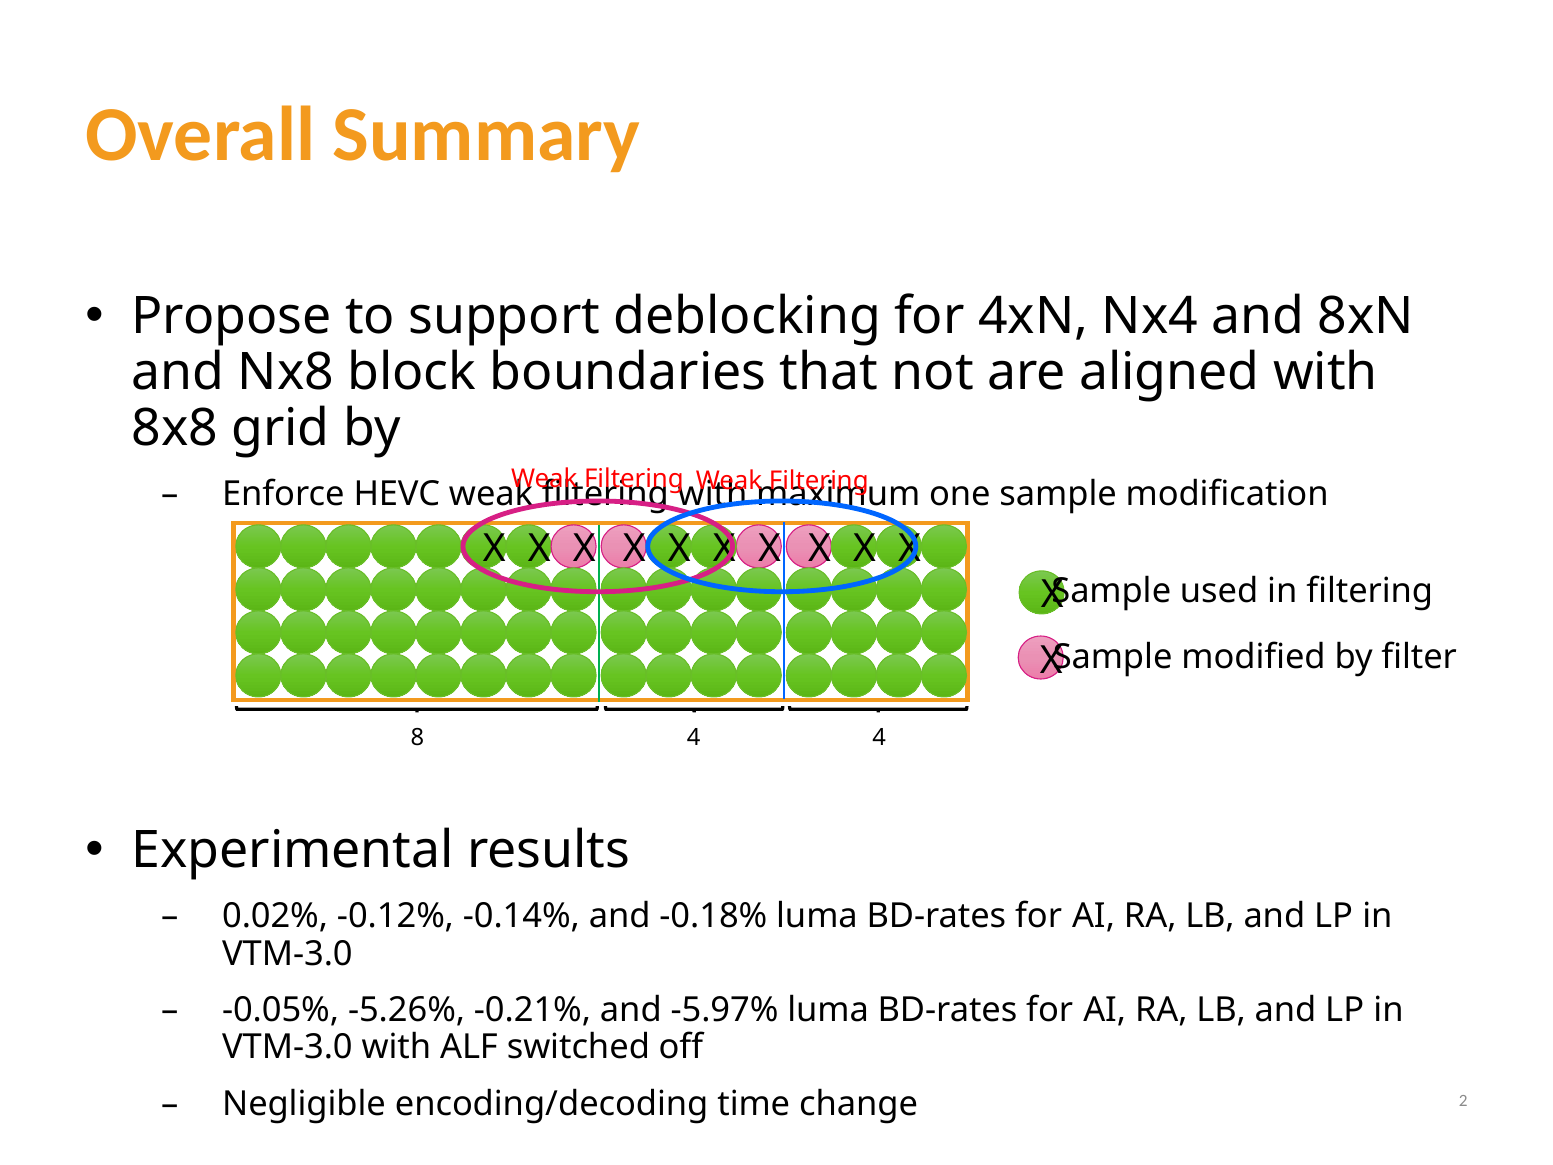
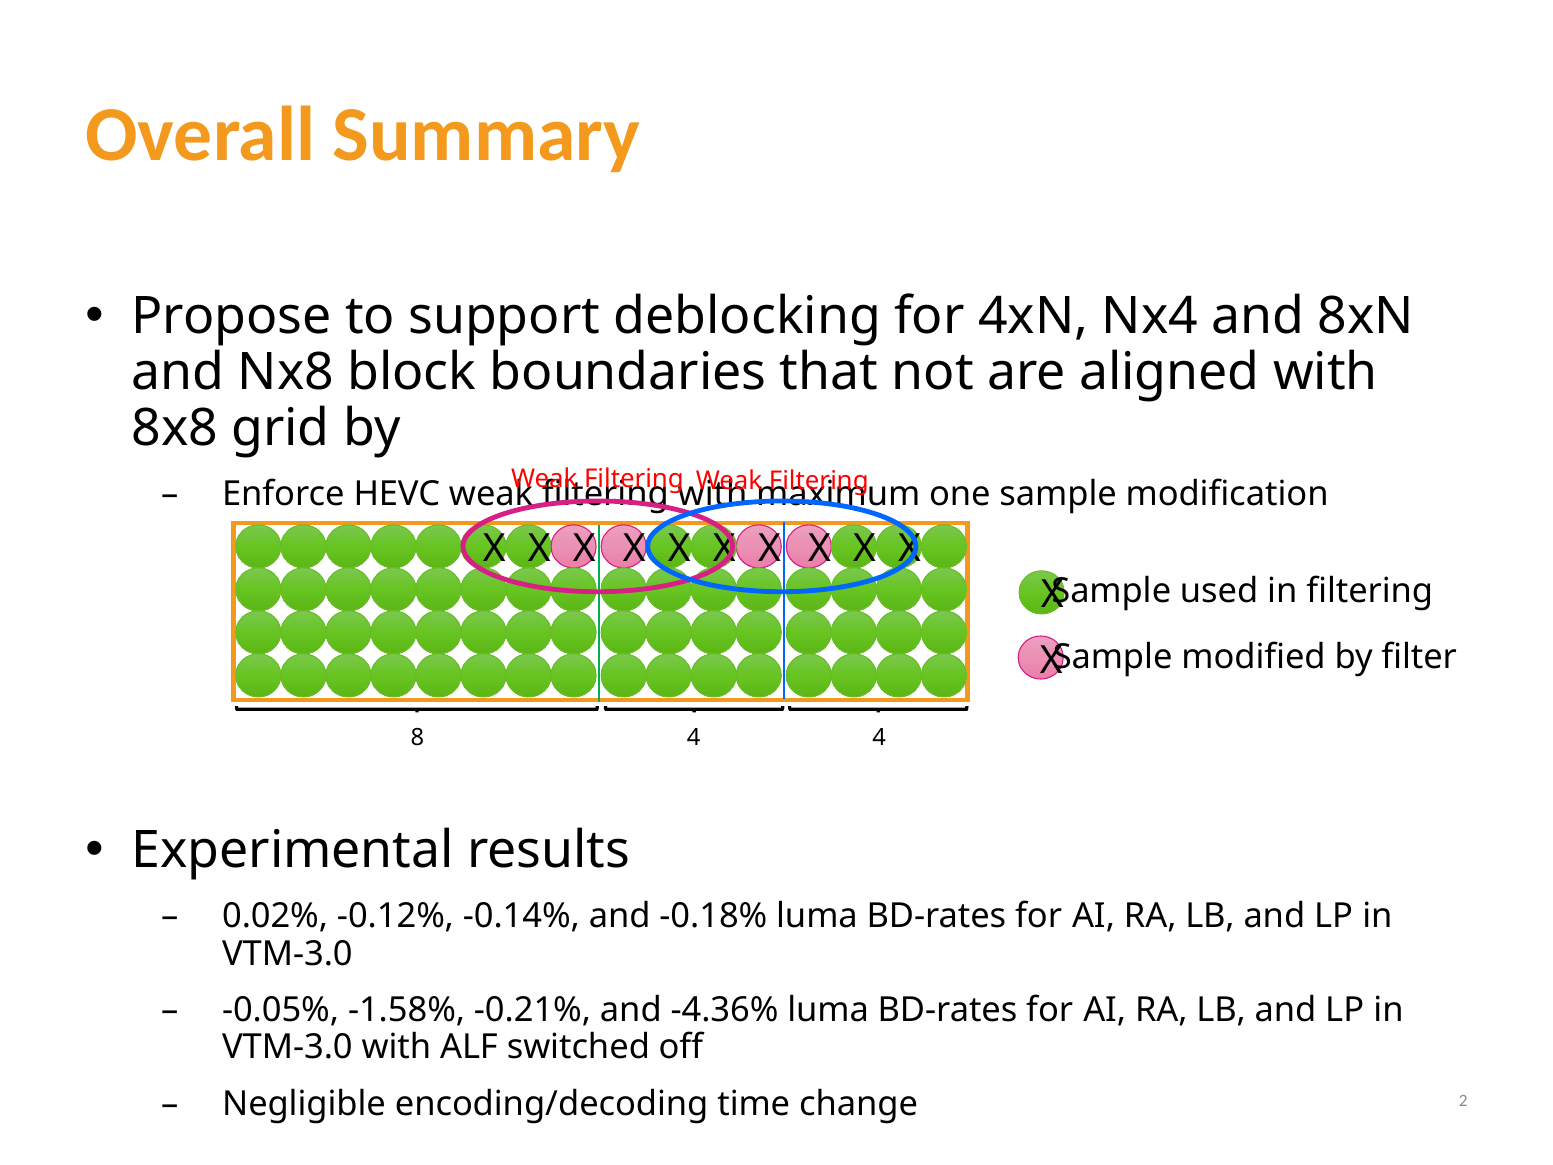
-5.26%: -5.26% -> -1.58%
-5.97%: -5.97% -> -4.36%
